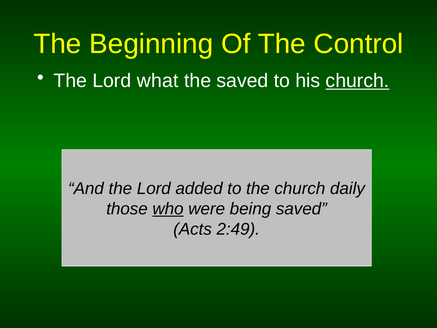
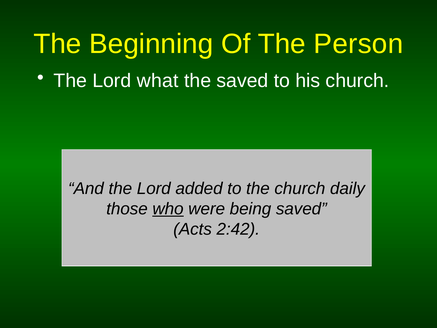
Control: Control -> Person
church at (357, 81) underline: present -> none
2:49: 2:49 -> 2:42
